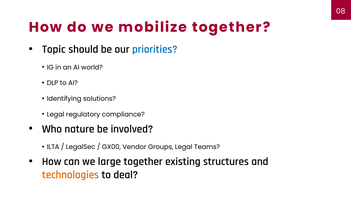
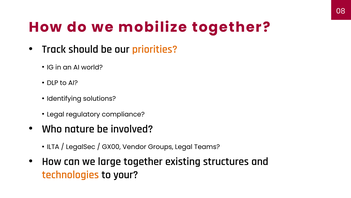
Topic: Topic -> Track
priorities colour: blue -> orange
deal: deal -> your
